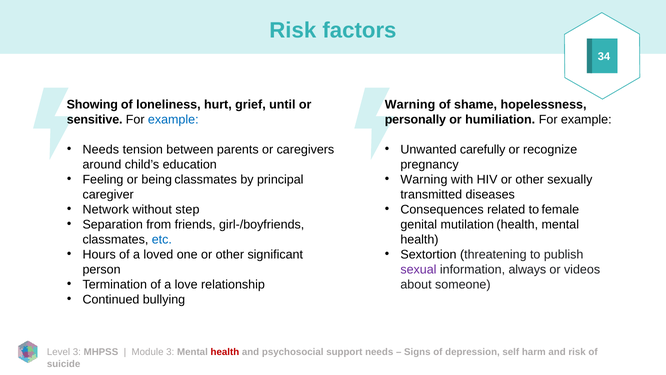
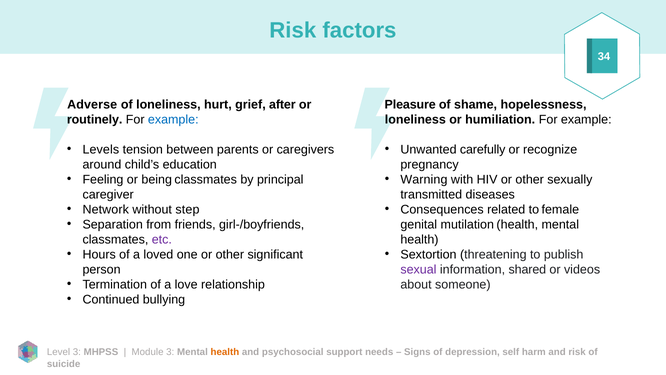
Showing: Showing -> Adverse
until: until -> after
Warning at (410, 104): Warning -> Pleasure
sensitive: sensitive -> routinely
personally at (415, 119): personally -> loneliness
Needs at (101, 149): Needs -> Levels
etc colour: blue -> purple
always: always -> shared
health at (225, 352) colour: red -> orange
